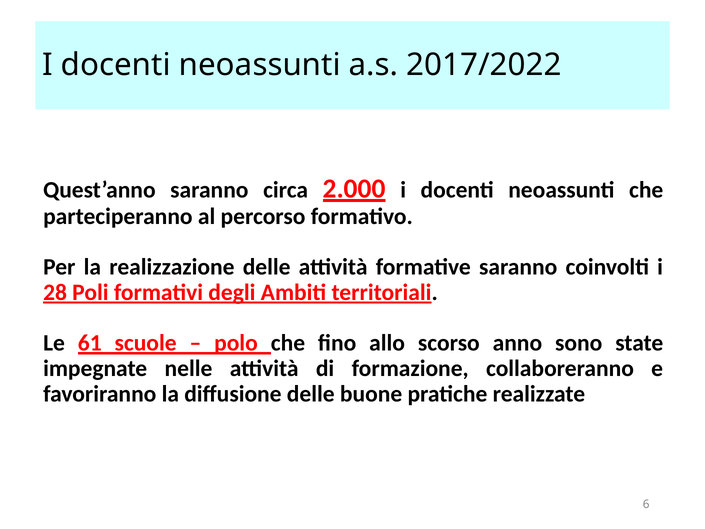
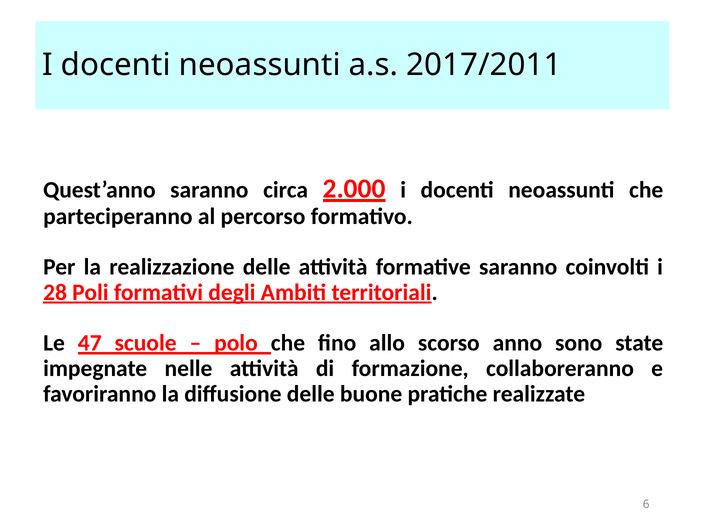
2017/2022: 2017/2022 -> 2017/2011
61: 61 -> 47
